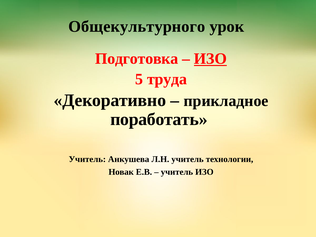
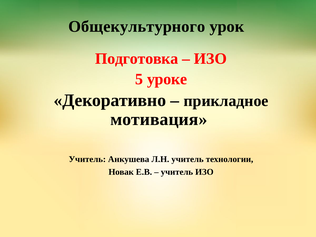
ИЗО at (210, 59) underline: present -> none
труда: труда -> уроке
поработать: поработать -> мотивация
